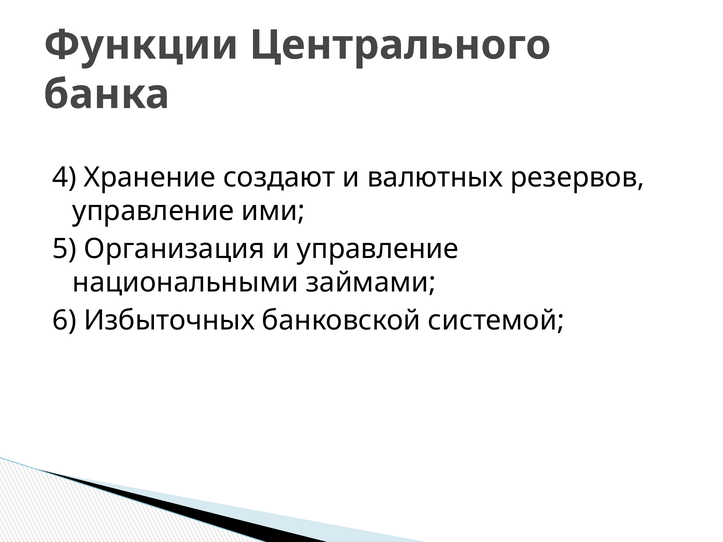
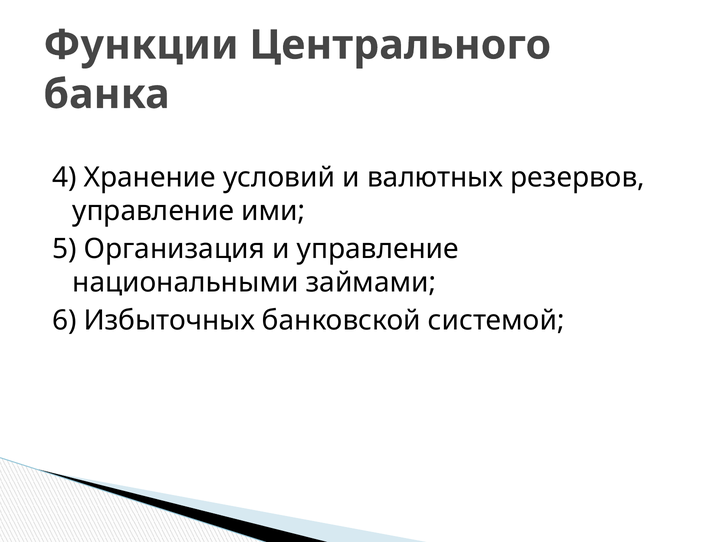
создают: создают -> условий
